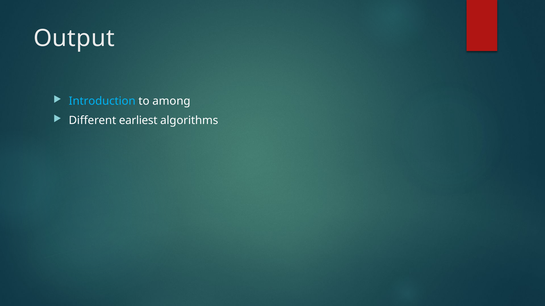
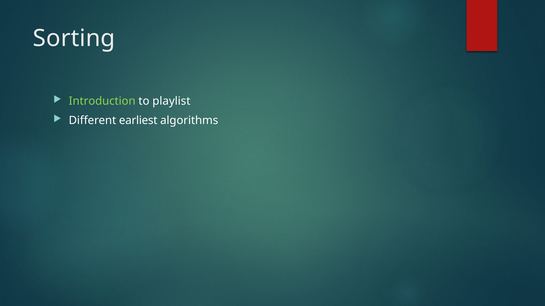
Output: Output -> Sorting
Introduction colour: light blue -> light green
among: among -> playlist
